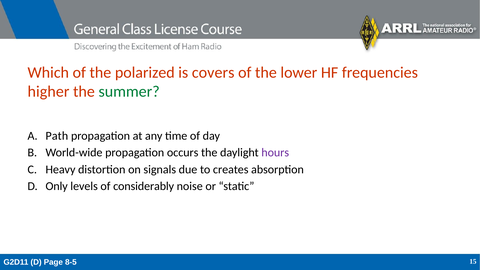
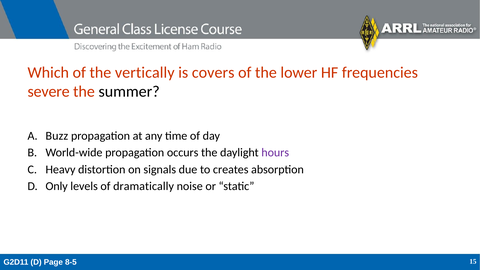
polarized: polarized -> vertically
higher: higher -> severe
summer colour: green -> black
Path: Path -> Buzz
considerably: considerably -> dramatically
